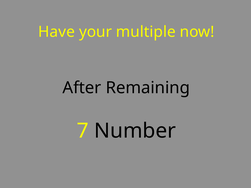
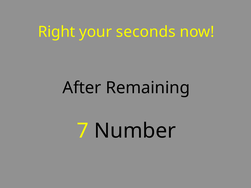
Have: Have -> Right
multiple: multiple -> seconds
